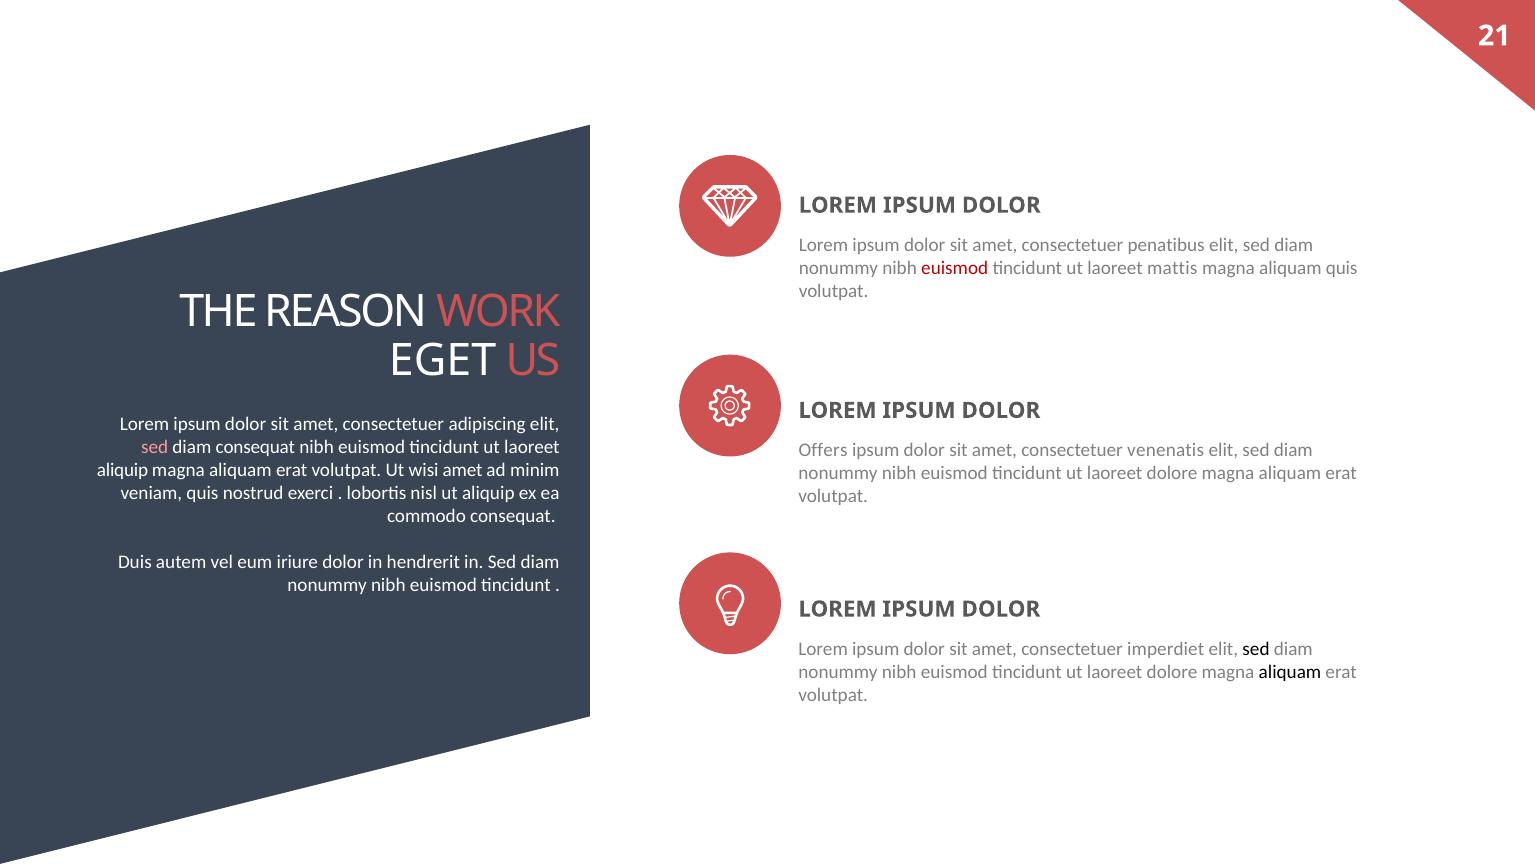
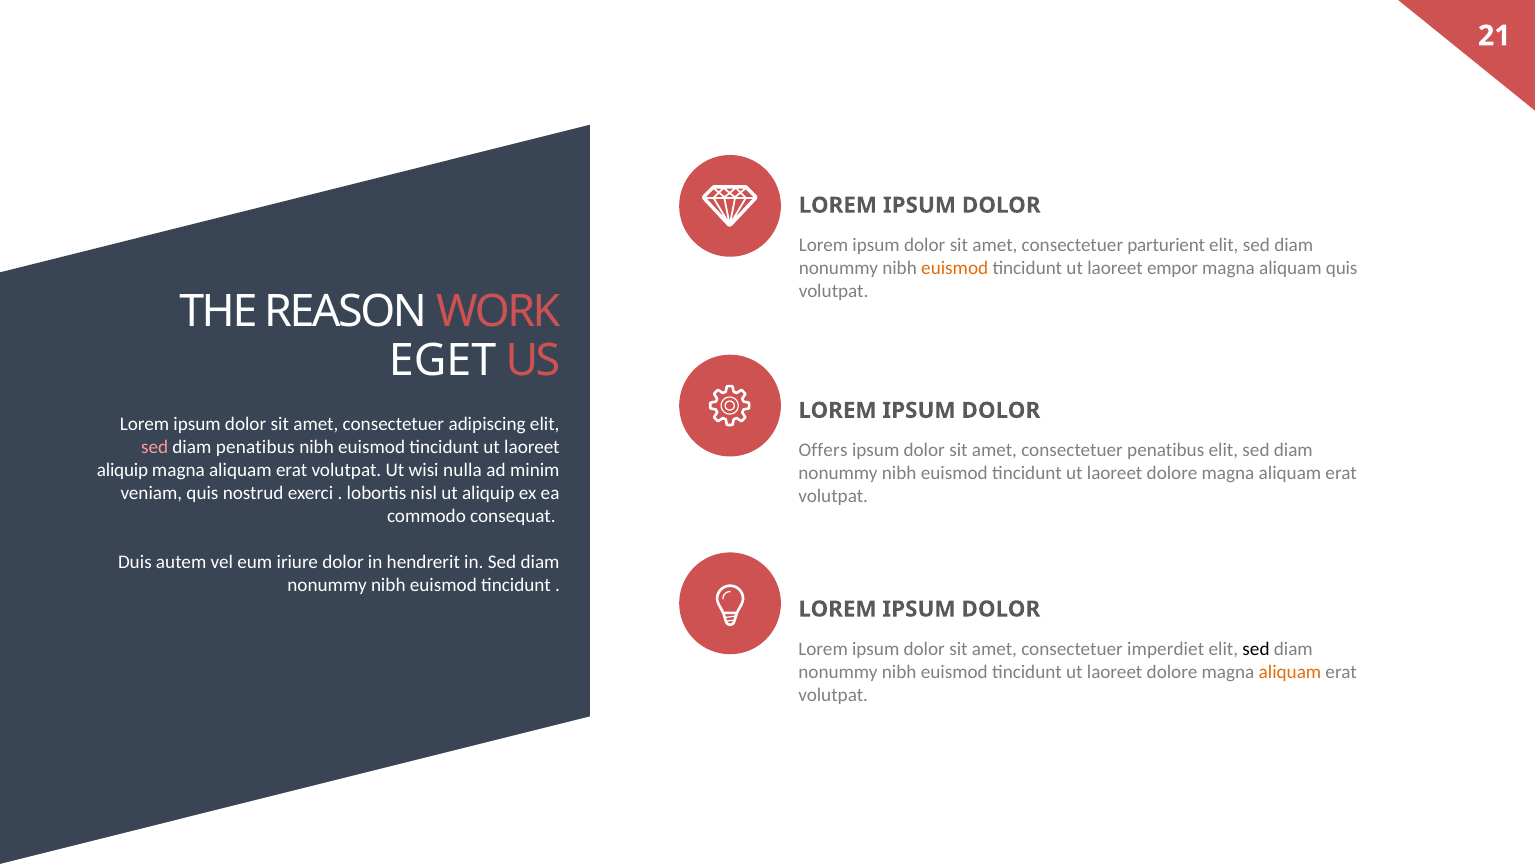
penatibus: penatibus -> parturient
euismod at (955, 268) colour: red -> orange
mattis: mattis -> empor
diam consequat: consequat -> penatibus
consectetuer venenatis: venenatis -> penatibus
wisi amet: amet -> nulla
aliquam at (1290, 672) colour: black -> orange
